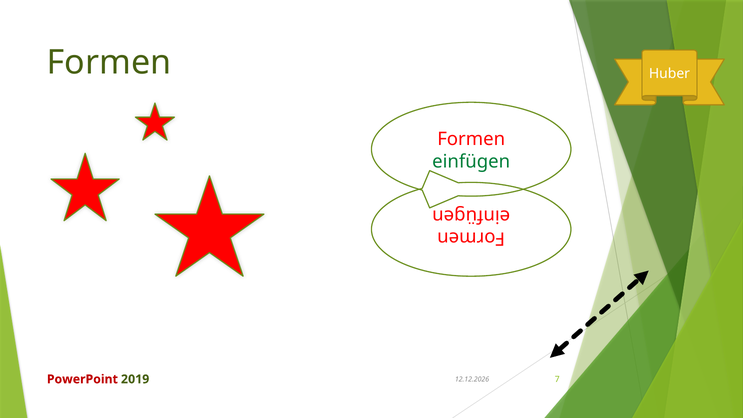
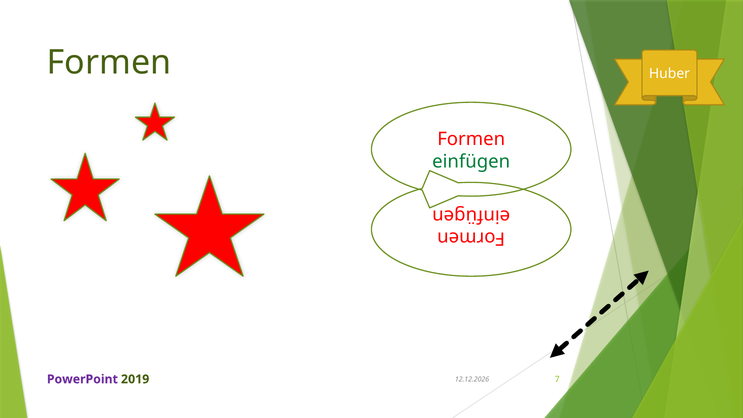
PowerPoint colour: red -> purple
